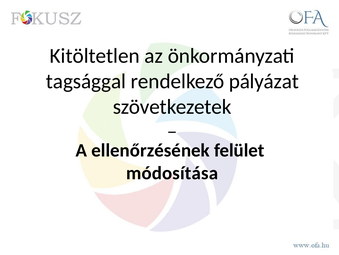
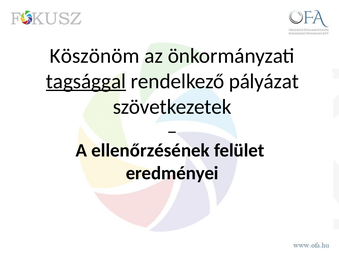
Kitöltetlen: Kitöltetlen -> Köszönöm
tagsággal underline: none -> present
módosítása: módosítása -> eredményei
